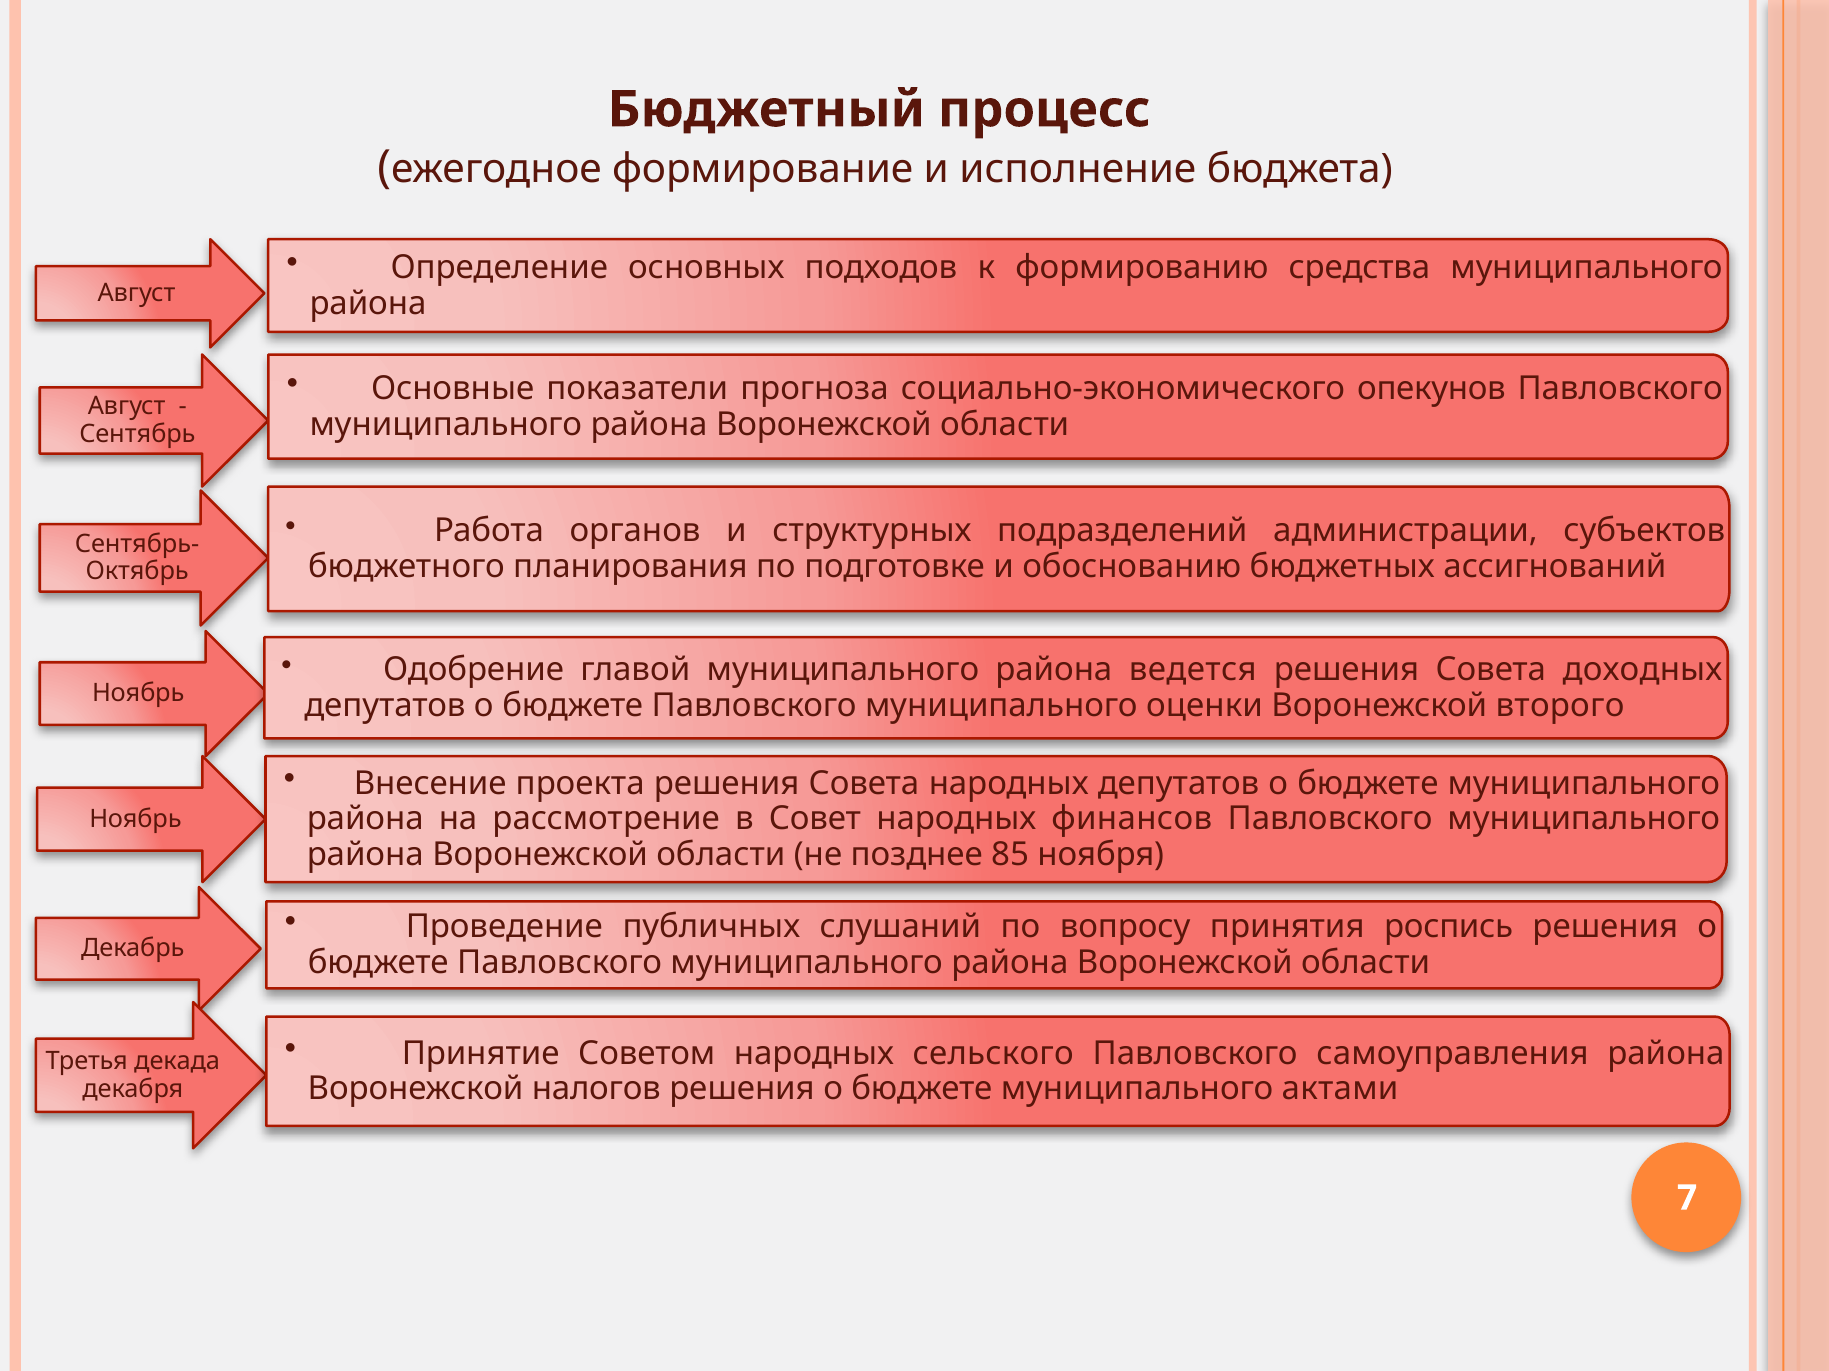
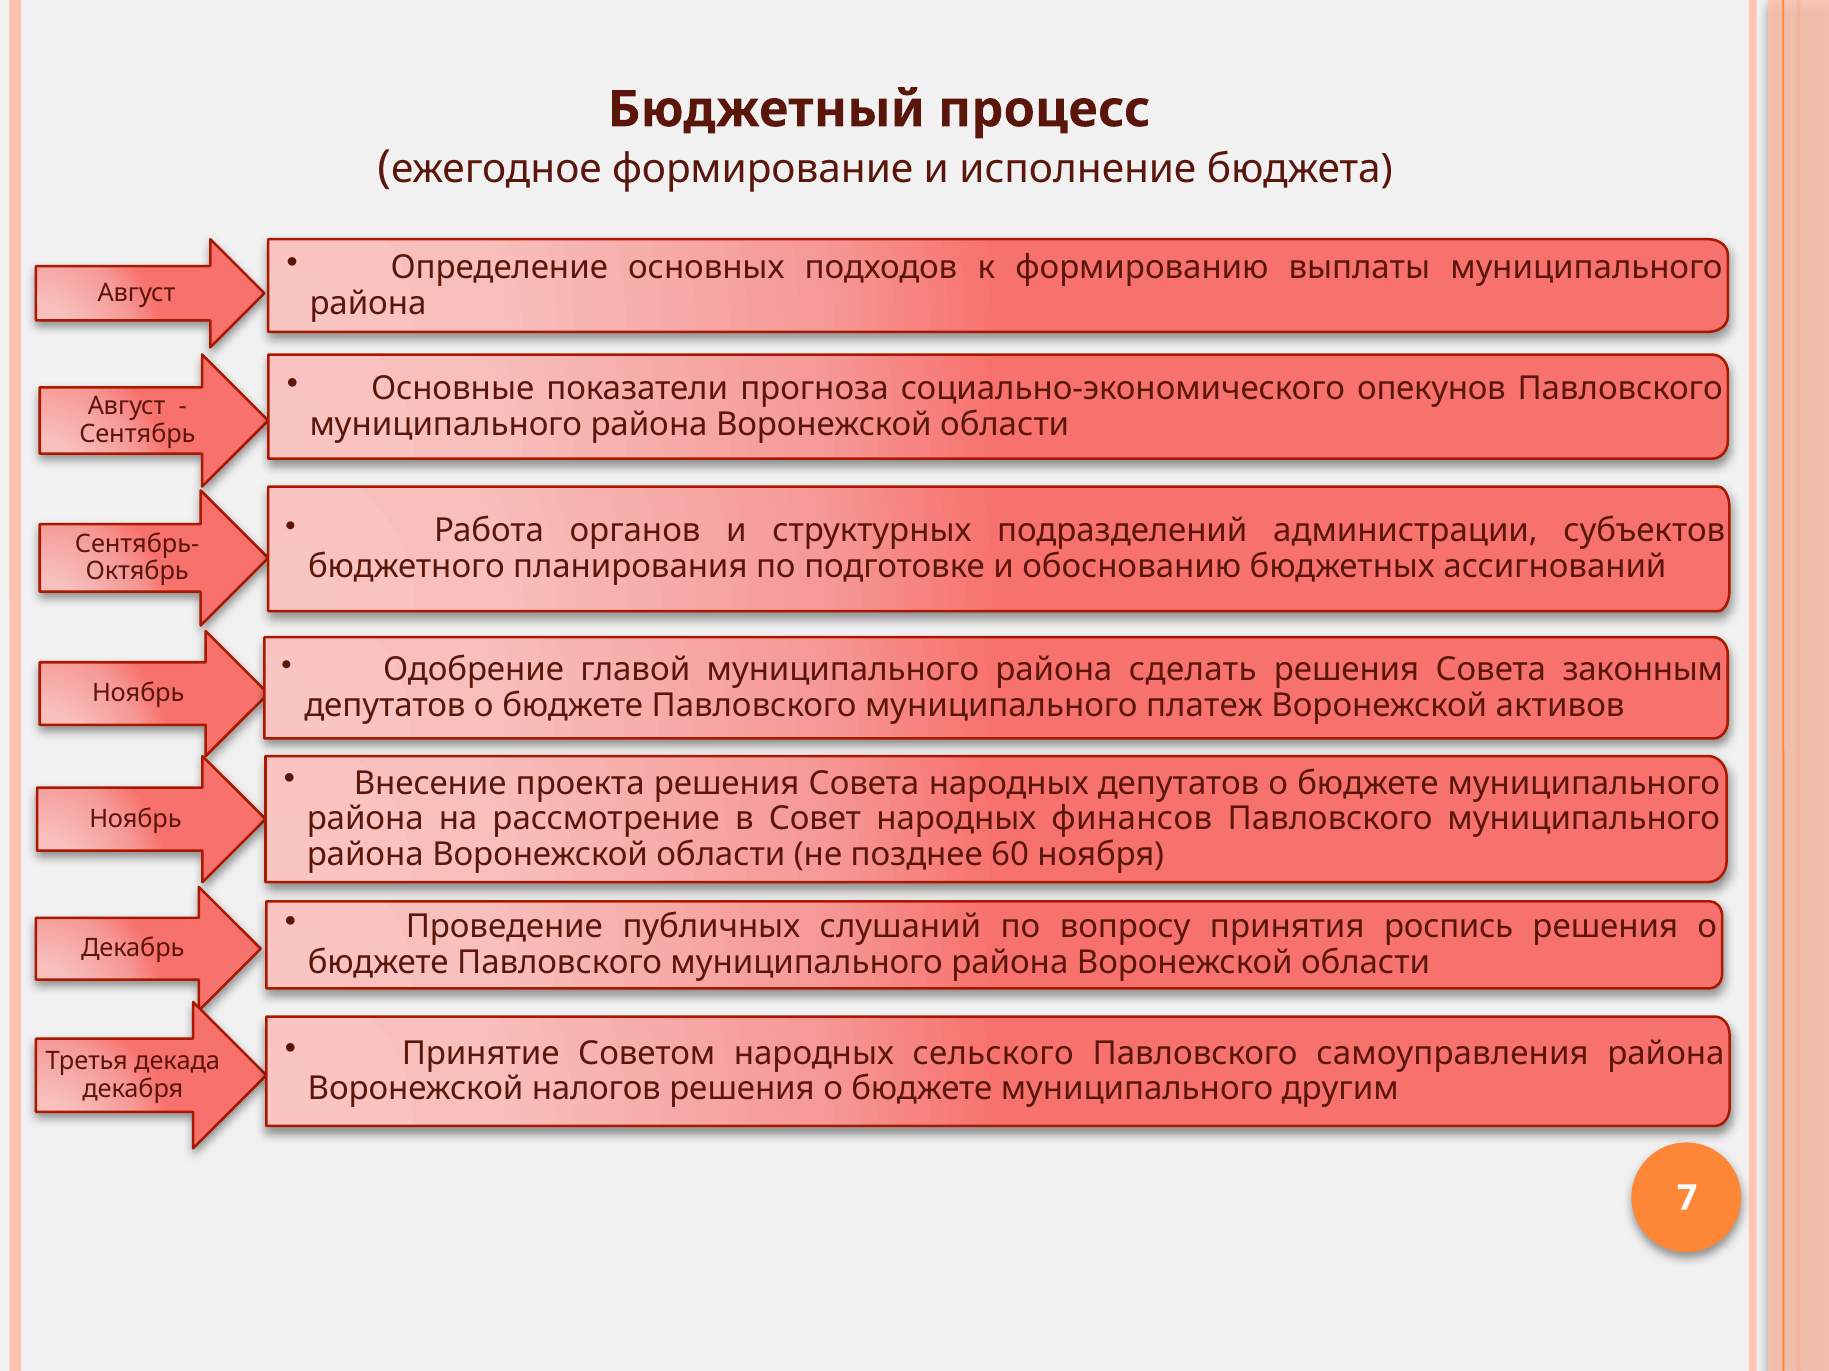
средства: средства -> выплаты
ведется: ведется -> сделать
доходных: доходных -> законным
оценки: оценки -> платеж
второго: второго -> активов
85: 85 -> 60
актами: актами -> другим
